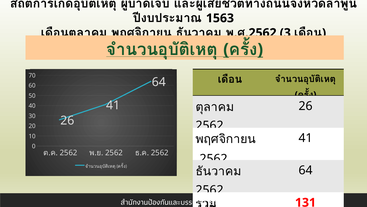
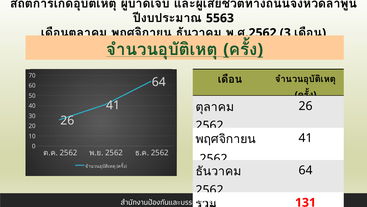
1563: 1563 -> 5563
